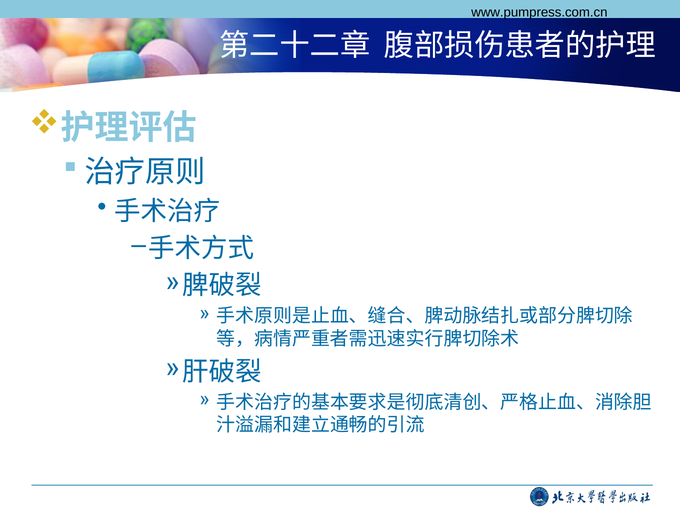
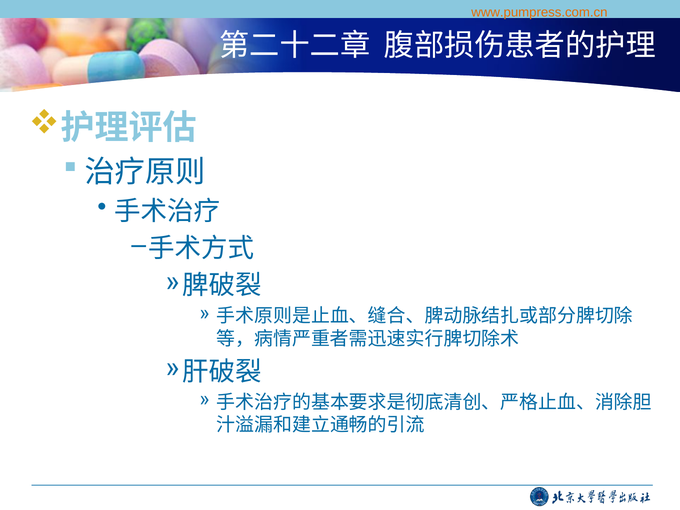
www.pumpress.com.cn colour: black -> orange
